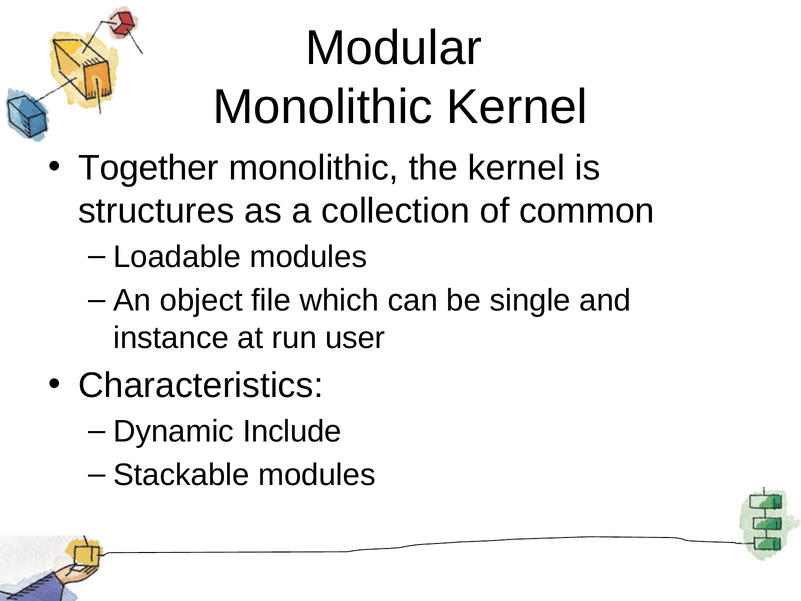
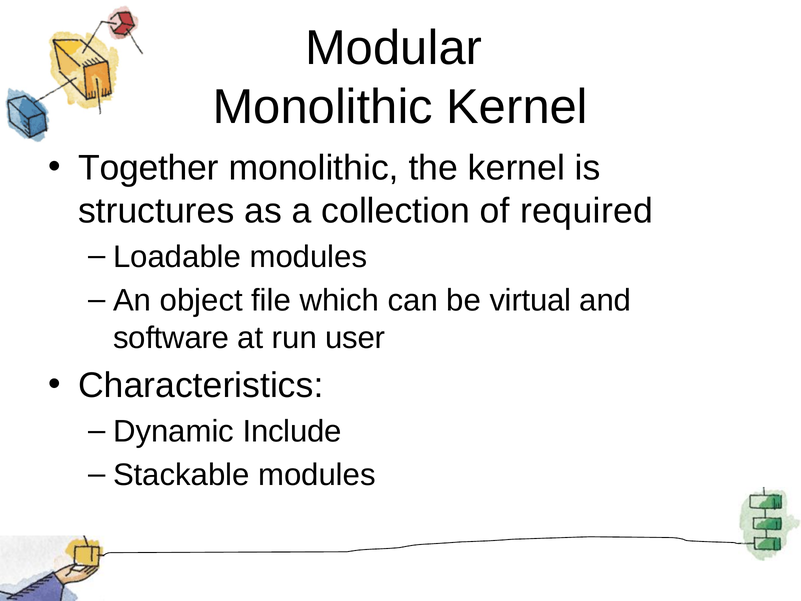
common: common -> required
single: single -> virtual
instance: instance -> software
